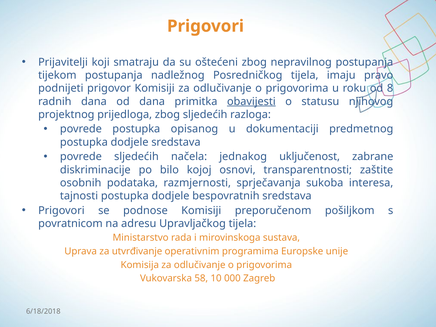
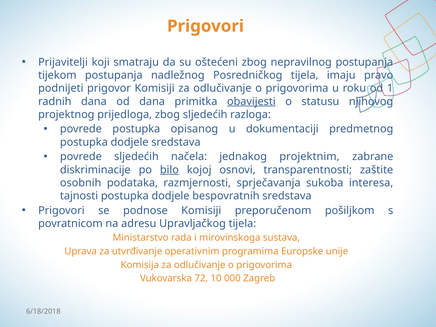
8: 8 -> 1
uključenost: uključenost -> projektnim
bilo underline: none -> present
58: 58 -> 72
